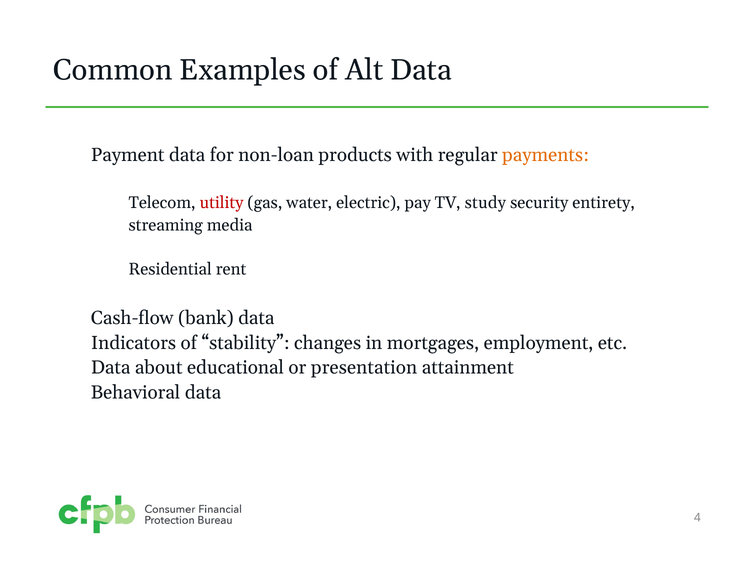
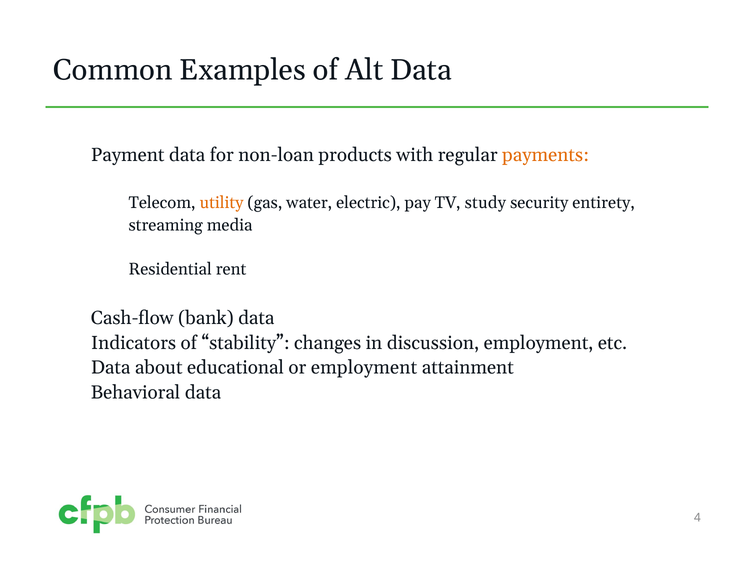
utility colour: red -> orange
mortgages: mortgages -> discussion
or presentation: presentation -> employment
